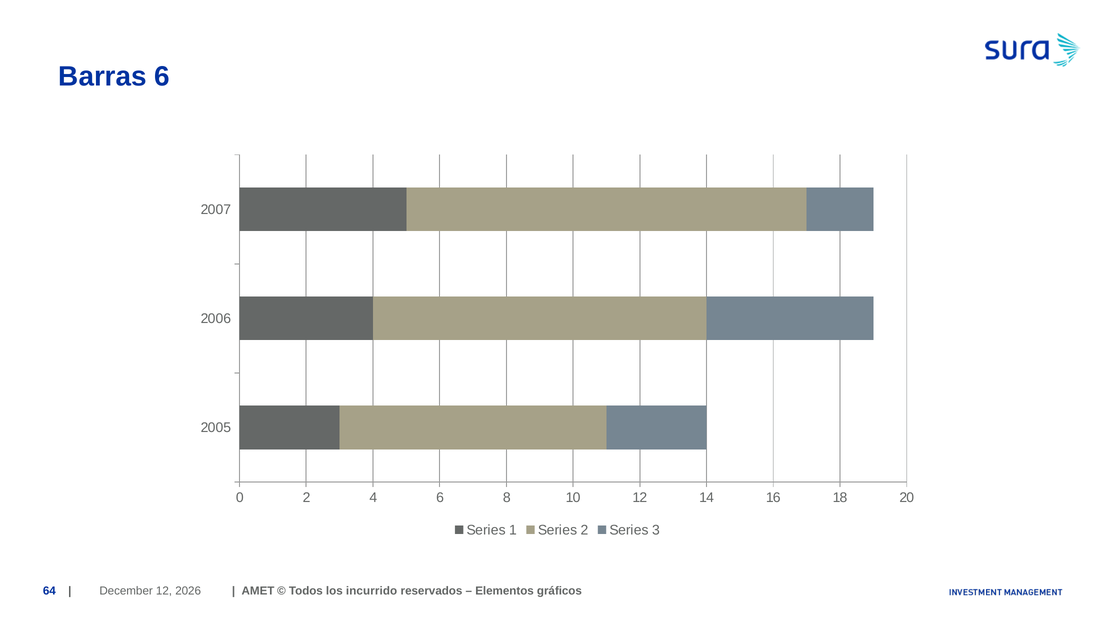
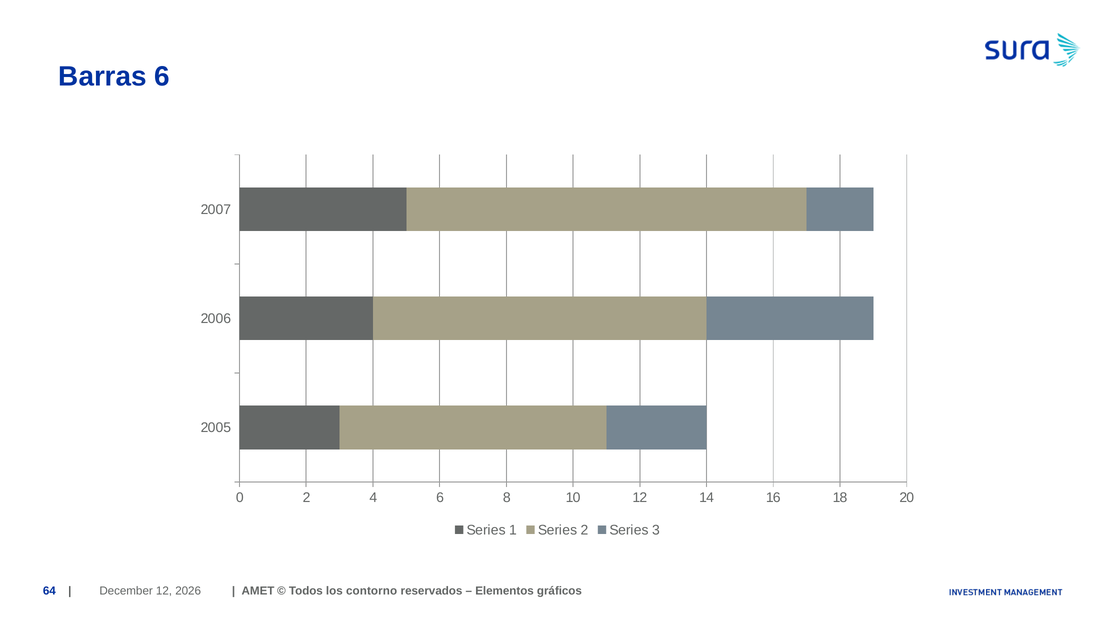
incurrido: incurrido -> contorno
